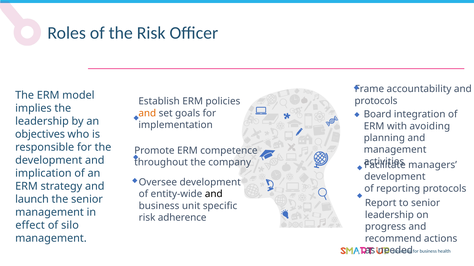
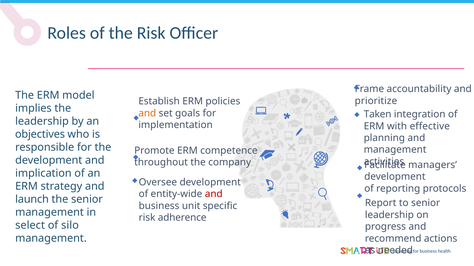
protocols at (376, 101): protocols -> prioritize
Board: Board -> Taken
avoiding: avoiding -> effective
and at (214, 195) colour: black -> red
effect: effect -> select
